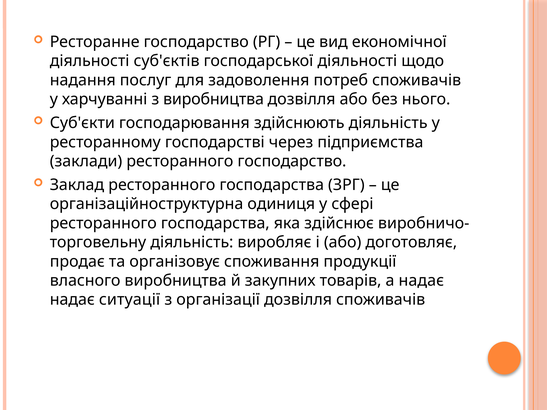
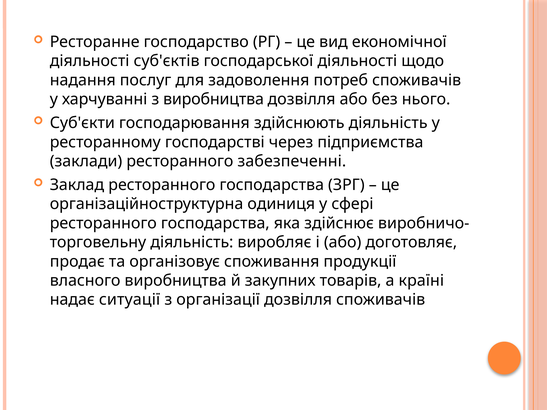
ресторанного господарство: господарство -> забезпеченні
а надає: надає -> країні
